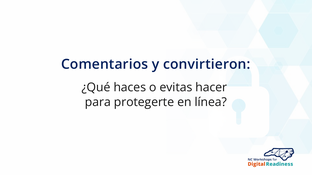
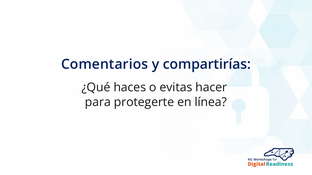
convirtieron: convirtieron -> compartirías
